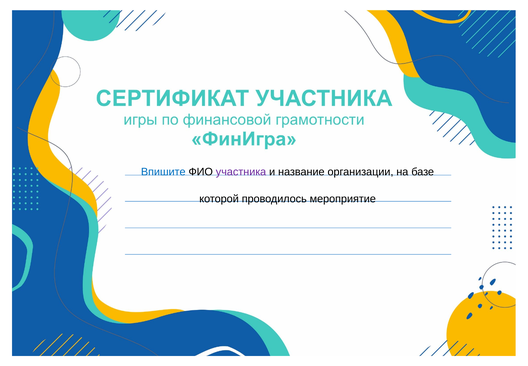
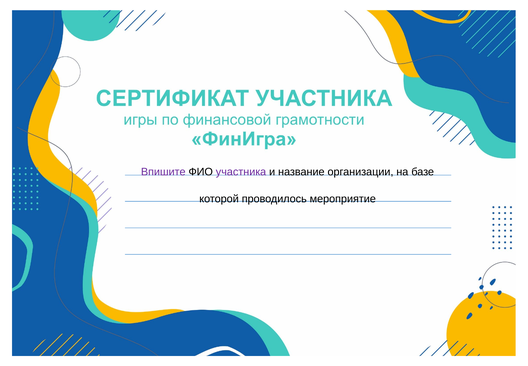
Впишите colour: blue -> purple
